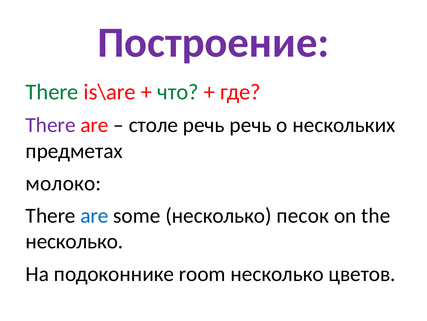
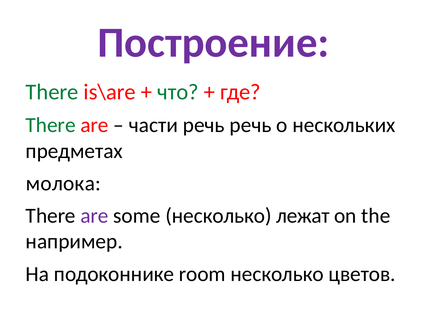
There at (51, 125) colour: purple -> green
столе: столе -> части
молоко: молоко -> молока
are at (94, 215) colour: blue -> purple
песок: песок -> лежат
несколько at (74, 241): несколько -> например
